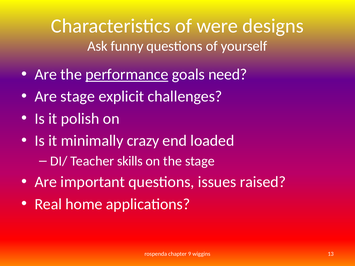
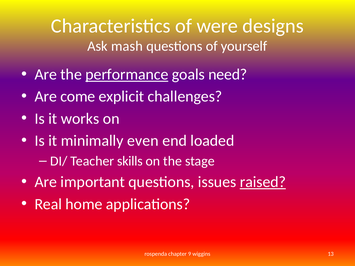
funny: funny -> mash
Are stage: stage -> come
polish: polish -> works
crazy: crazy -> even
raised underline: none -> present
